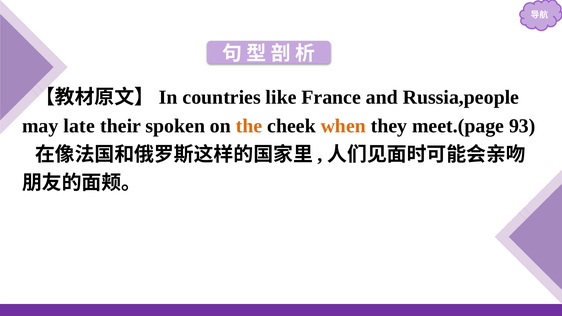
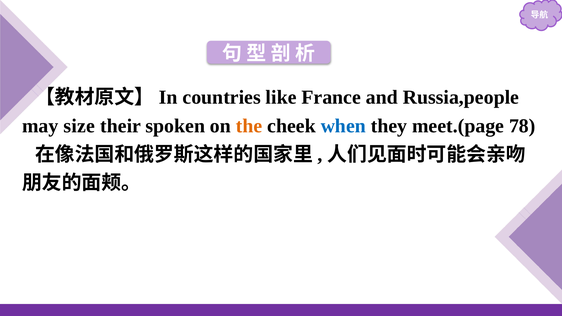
late: late -> size
when colour: orange -> blue
93: 93 -> 78
